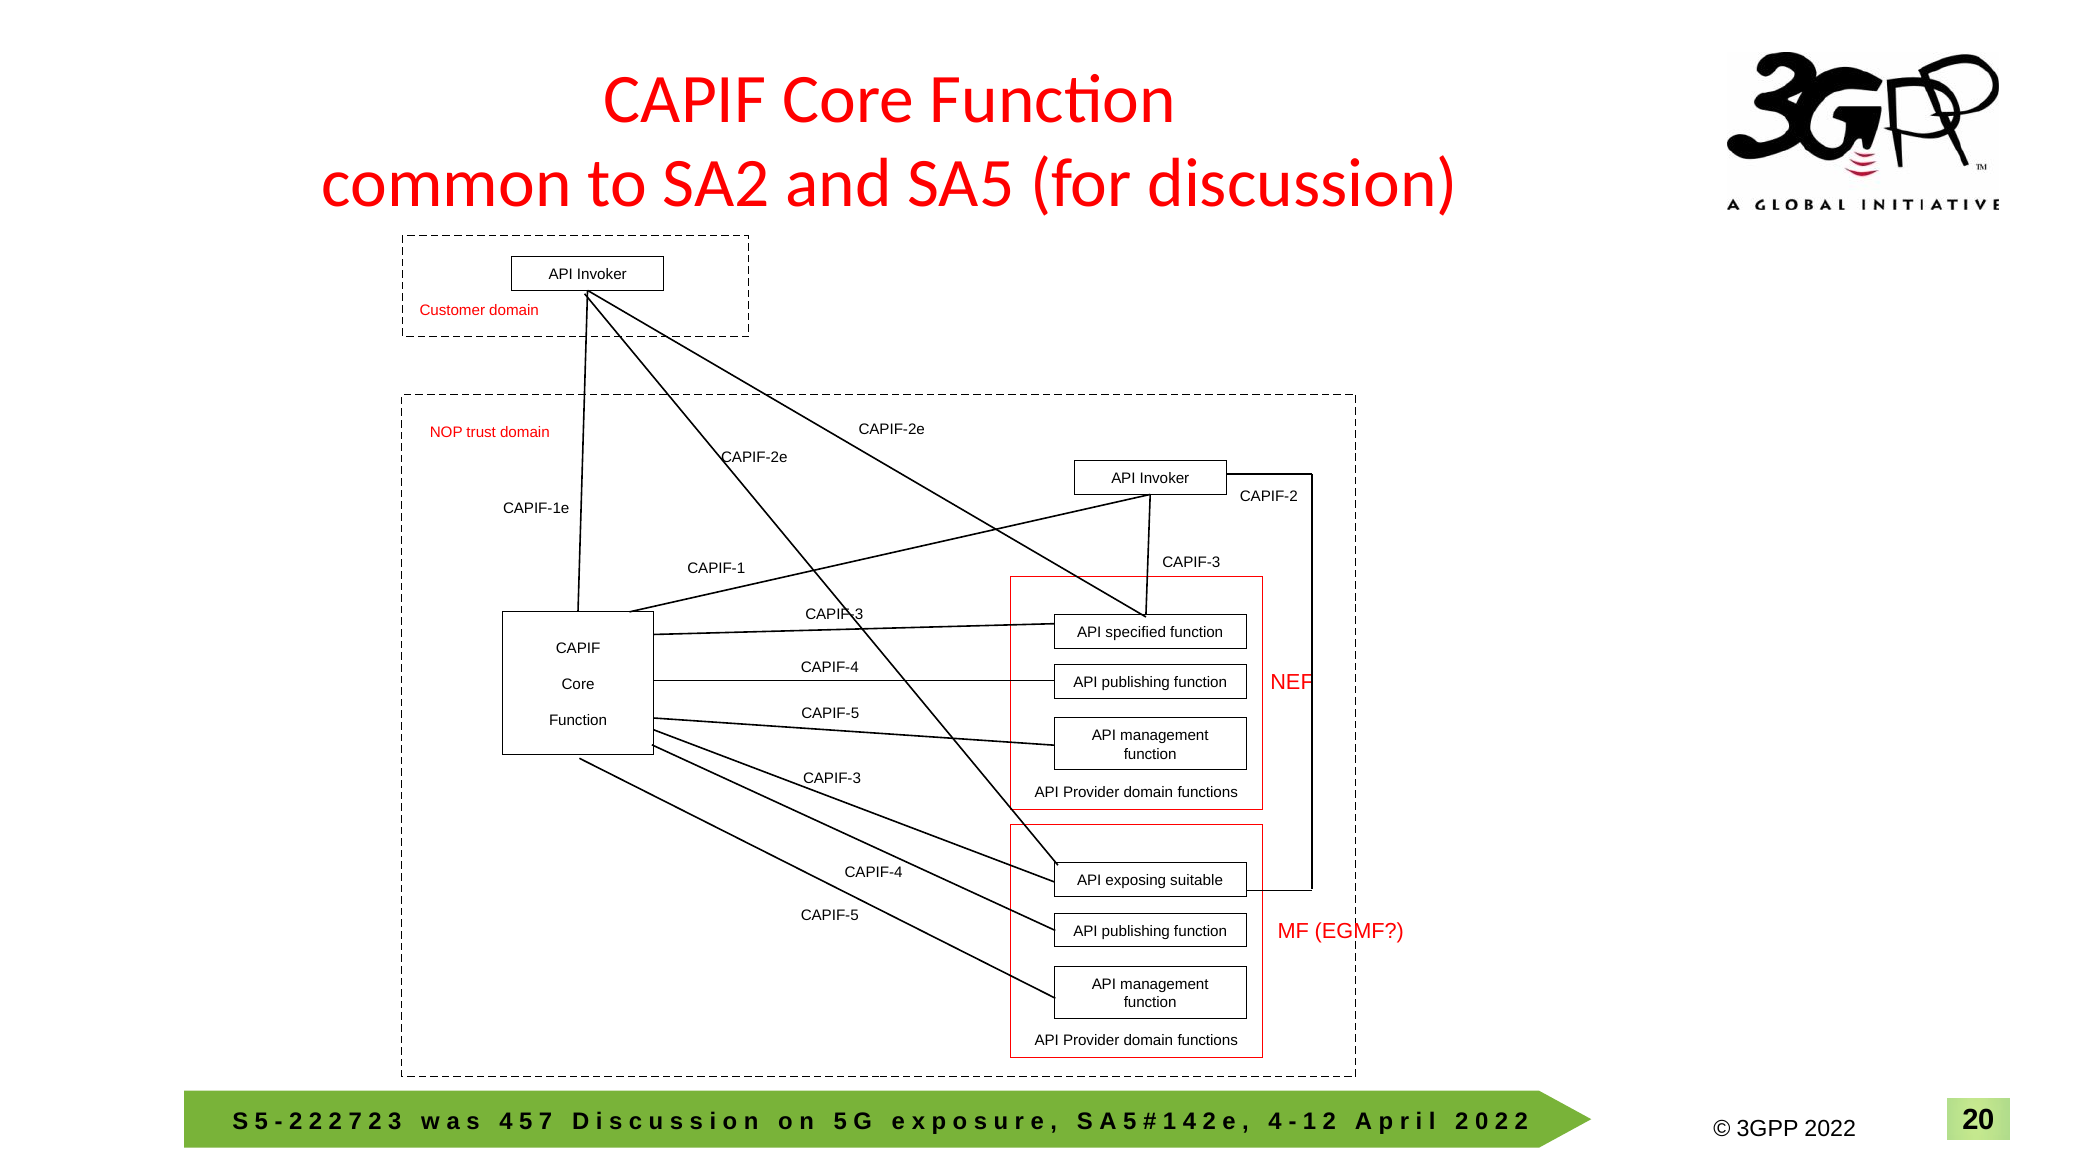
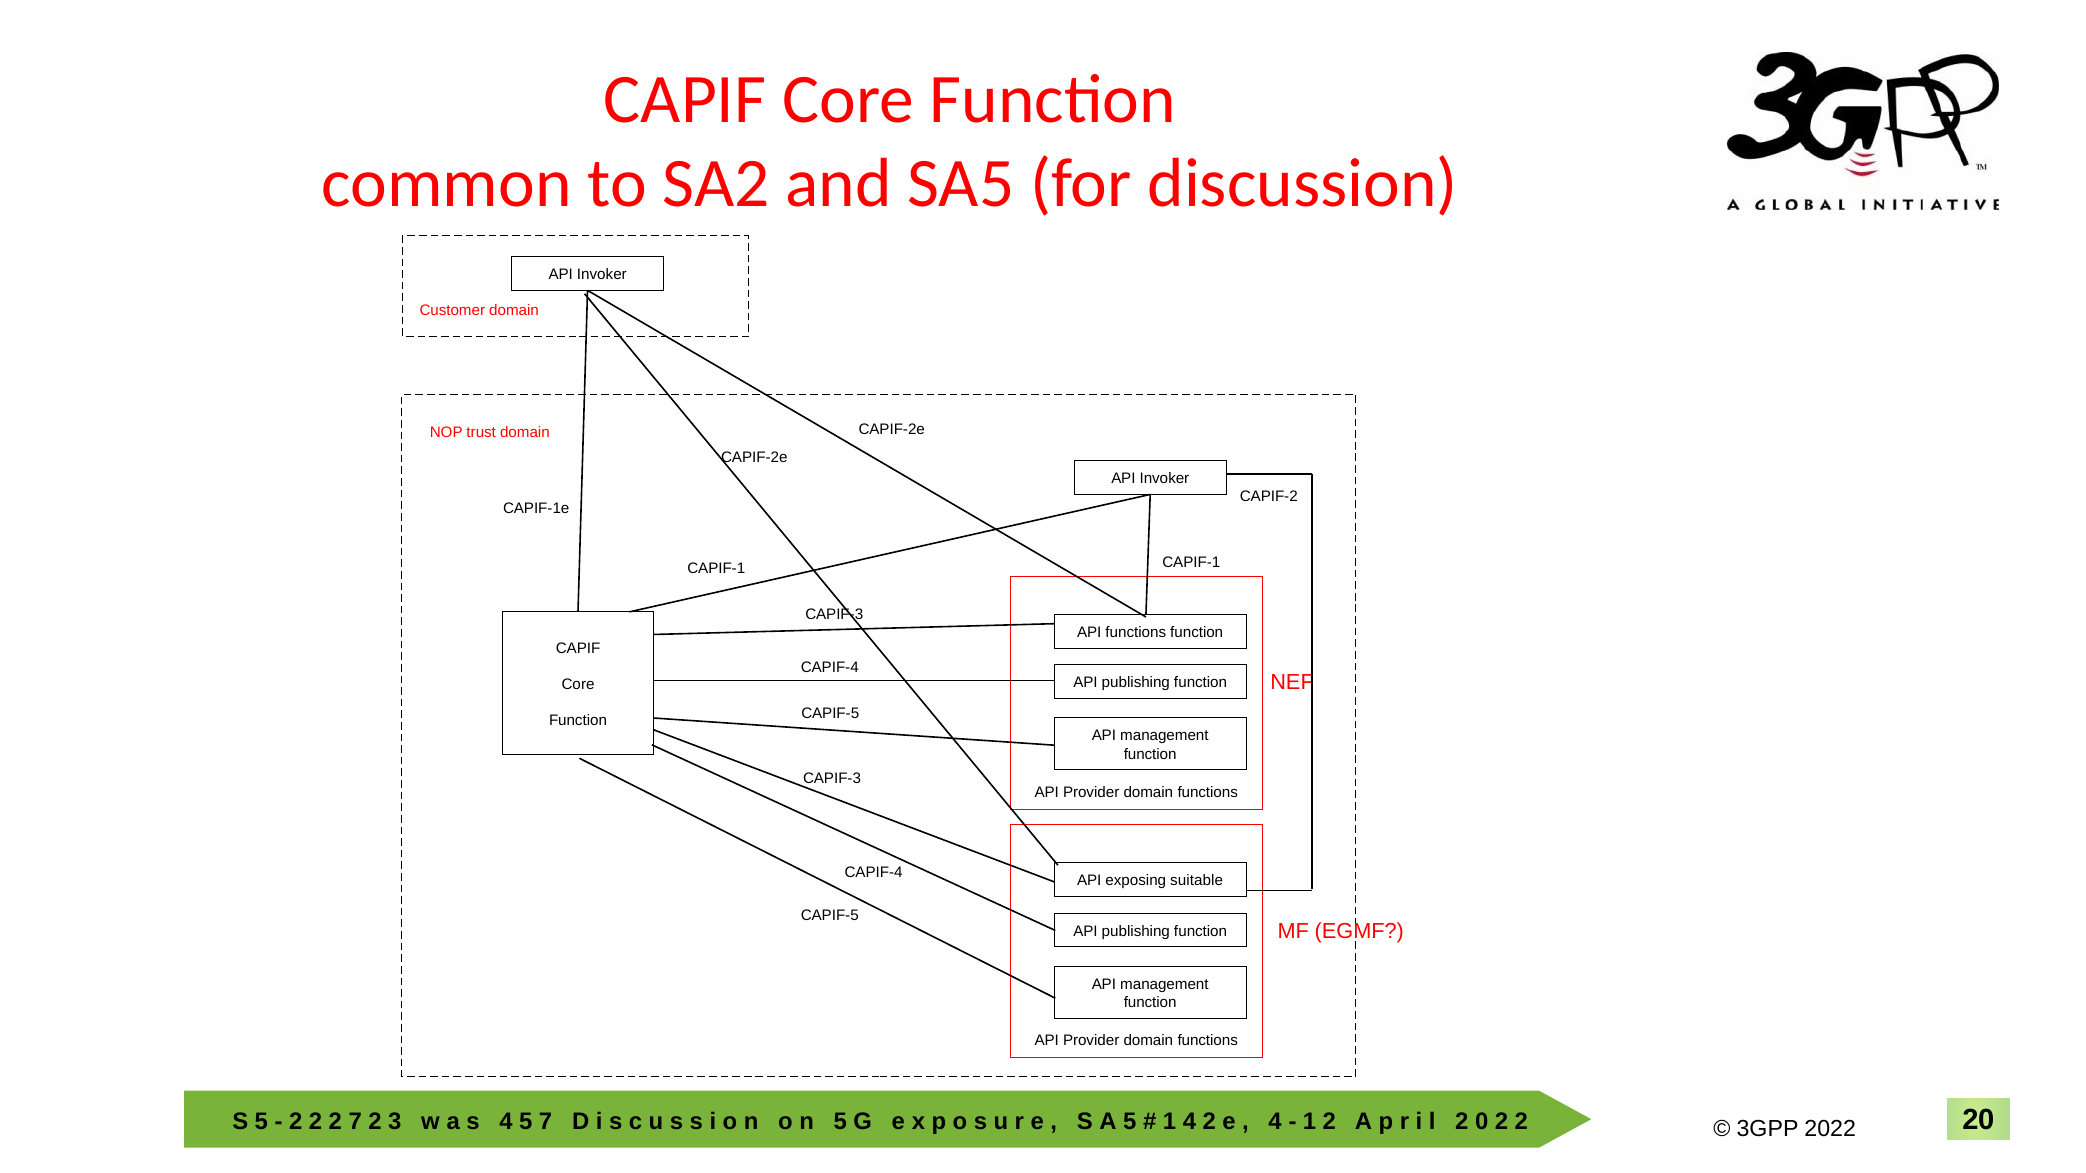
CAPIF-3 at (1191, 563): CAPIF-3 -> CAPIF-1
API specified: specified -> functions
